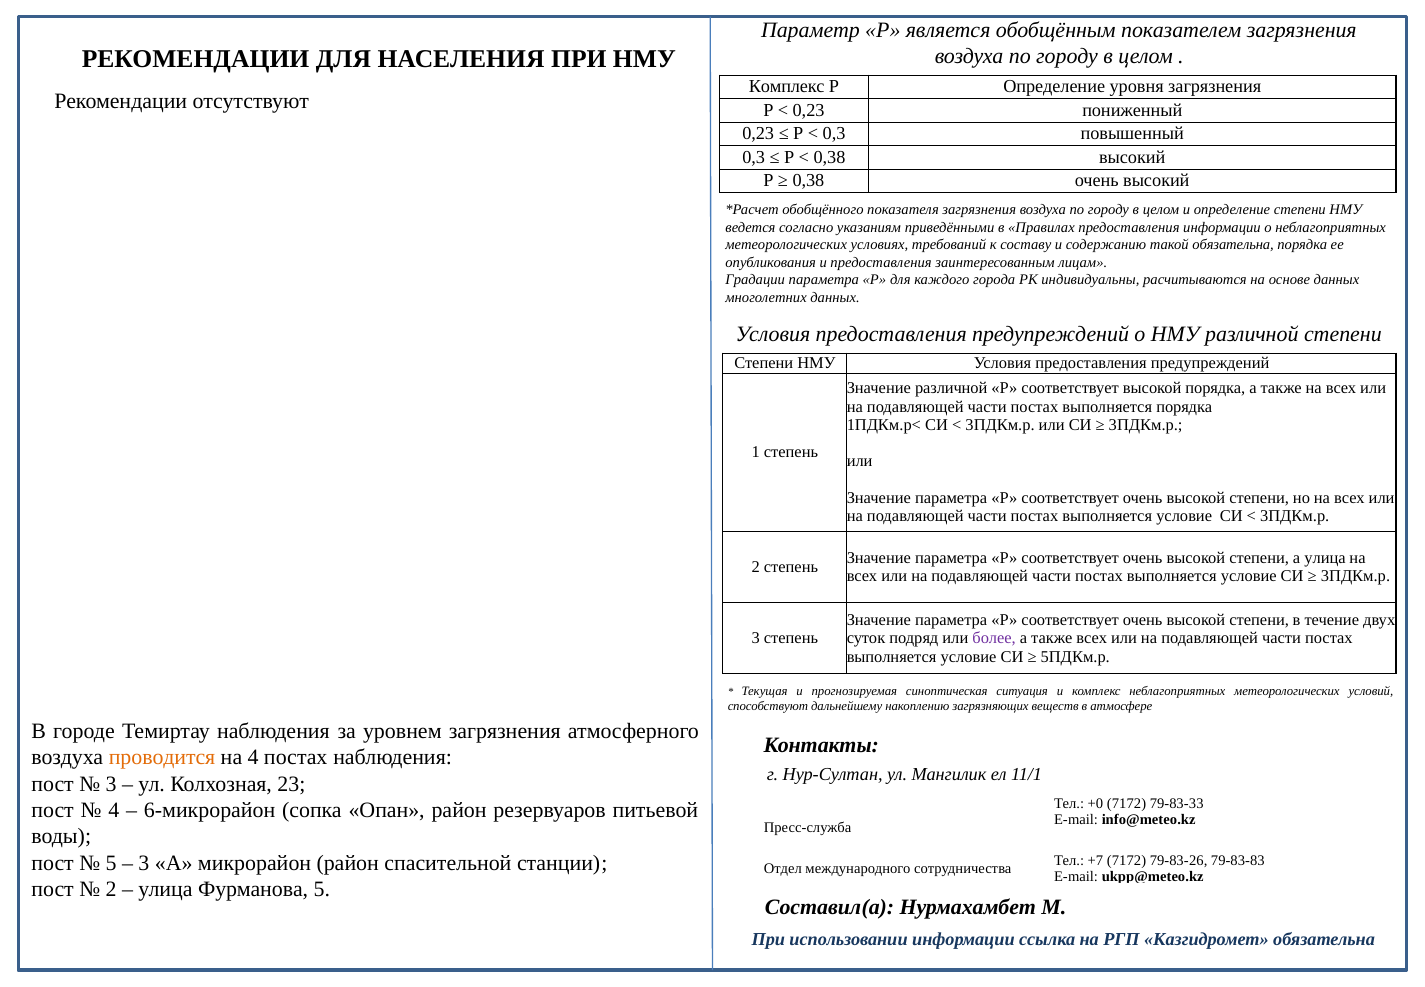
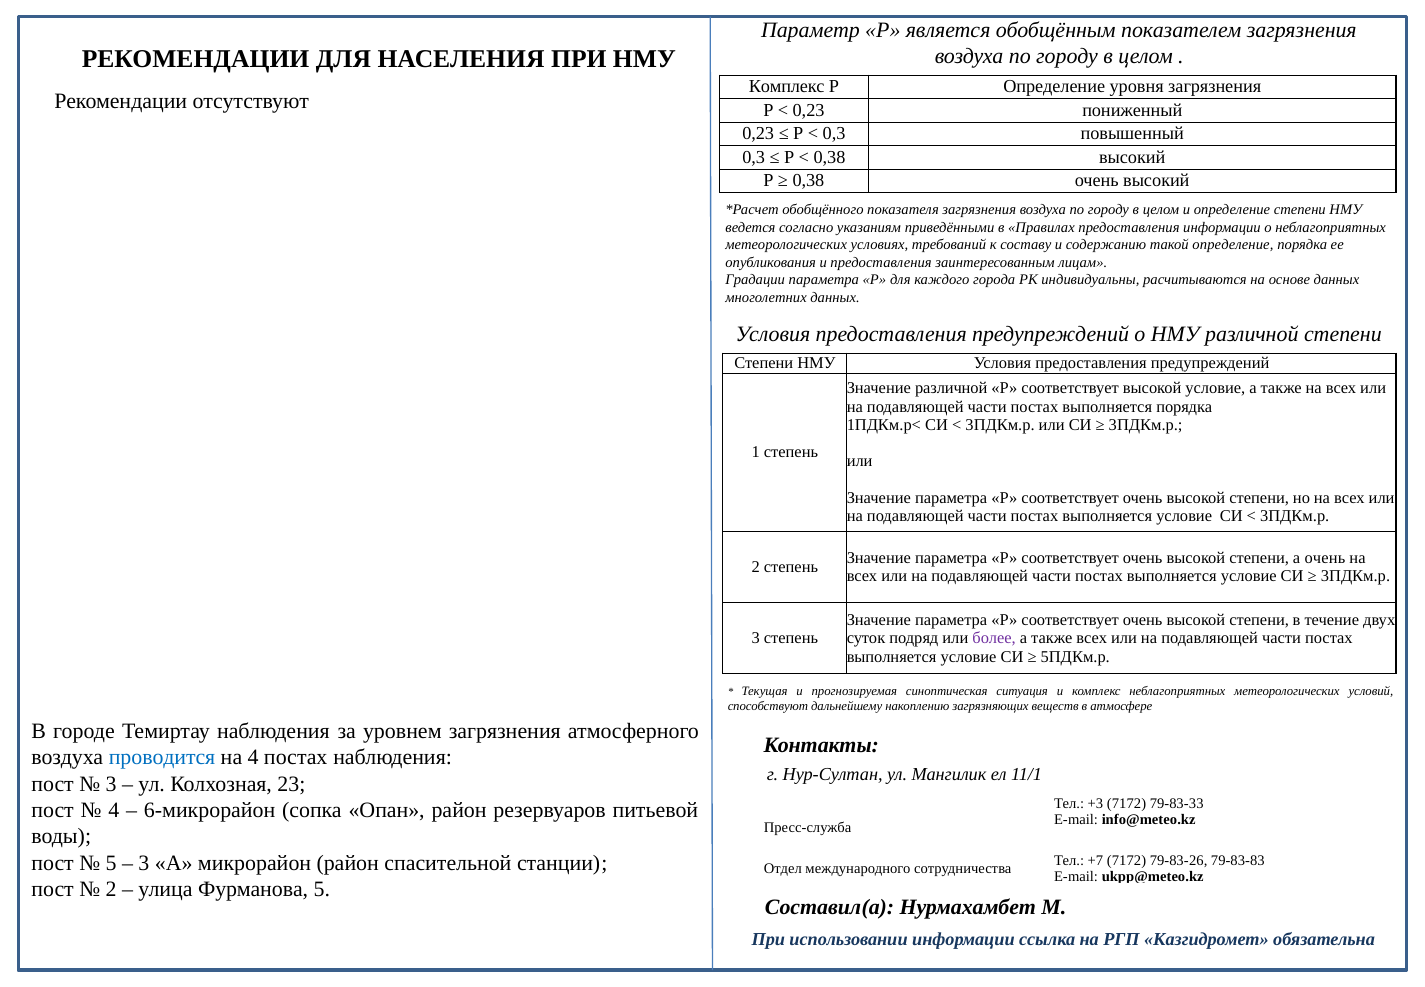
такой обязательна: обязательна -> определение
высокой порядка: порядка -> условие
а улица: улица -> очень
проводится colour: orange -> blue
+0: +0 -> +3
